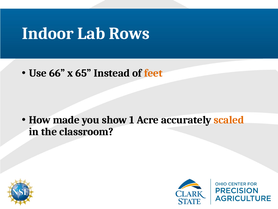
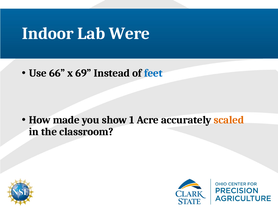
Rows: Rows -> Were
65: 65 -> 69
feet colour: orange -> blue
